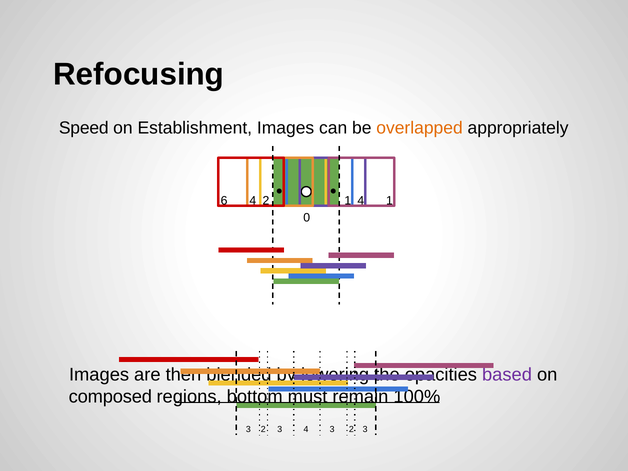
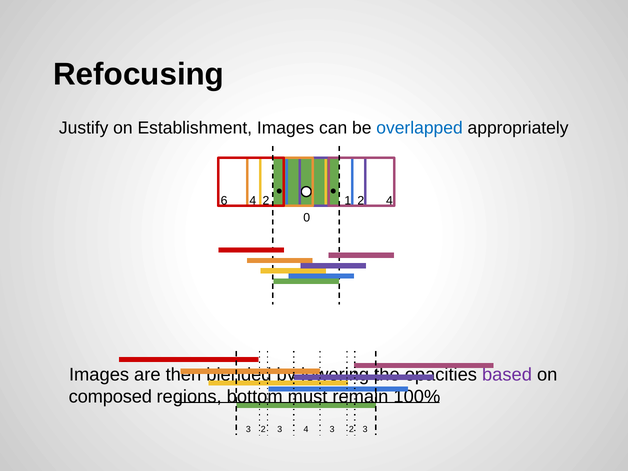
Speed: Speed -> Justify
overlapped colour: orange -> blue
4 at (361, 201): 4 -> 2
4 1: 1 -> 4
